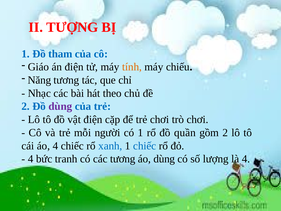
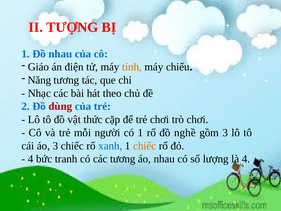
Đồ tham: tham -> nhau
dùng at (60, 106) colour: purple -> red
vật điện: điện -> thức
quần: quần -> nghề
gồm 2: 2 -> 3
áo 4: 4 -> 3
chiếc at (145, 146) colour: blue -> orange
áo dùng: dùng -> nhau
